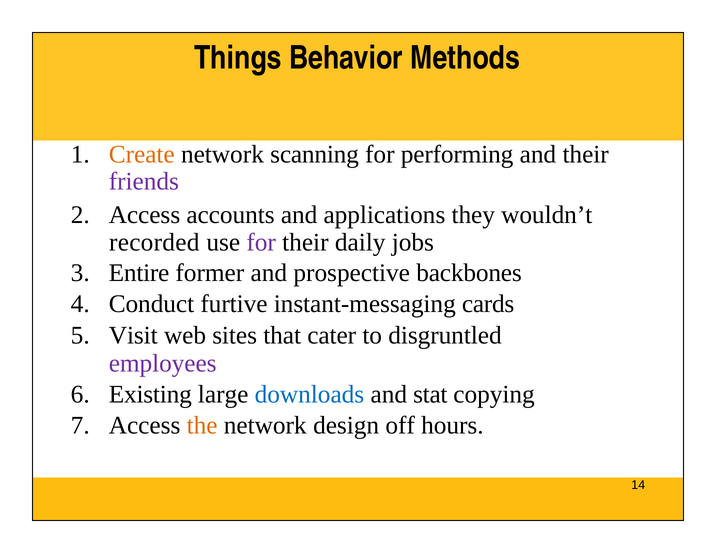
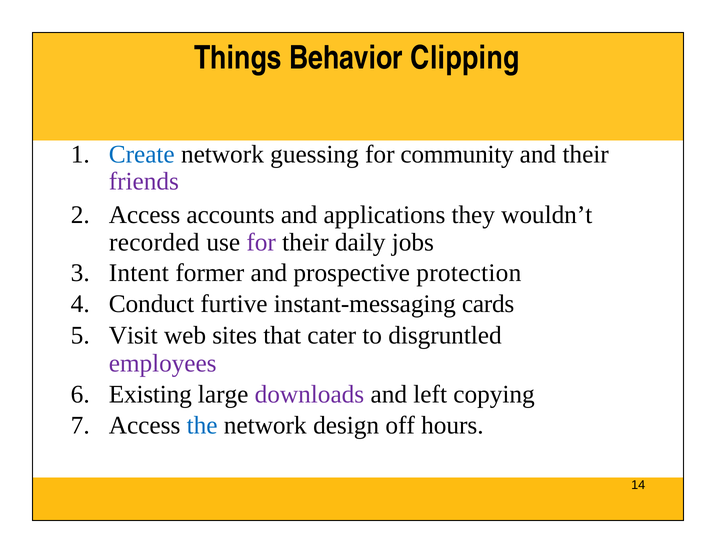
Methods: Methods -> Clipping
Create colour: orange -> blue
scanning: scanning -> guessing
performing: performing -> community
Entire: Entire -> Intent
backbones: backbones -> protection
downloads colour: blue -> purple
stat: stat -> left
the colour: orange -> blue
